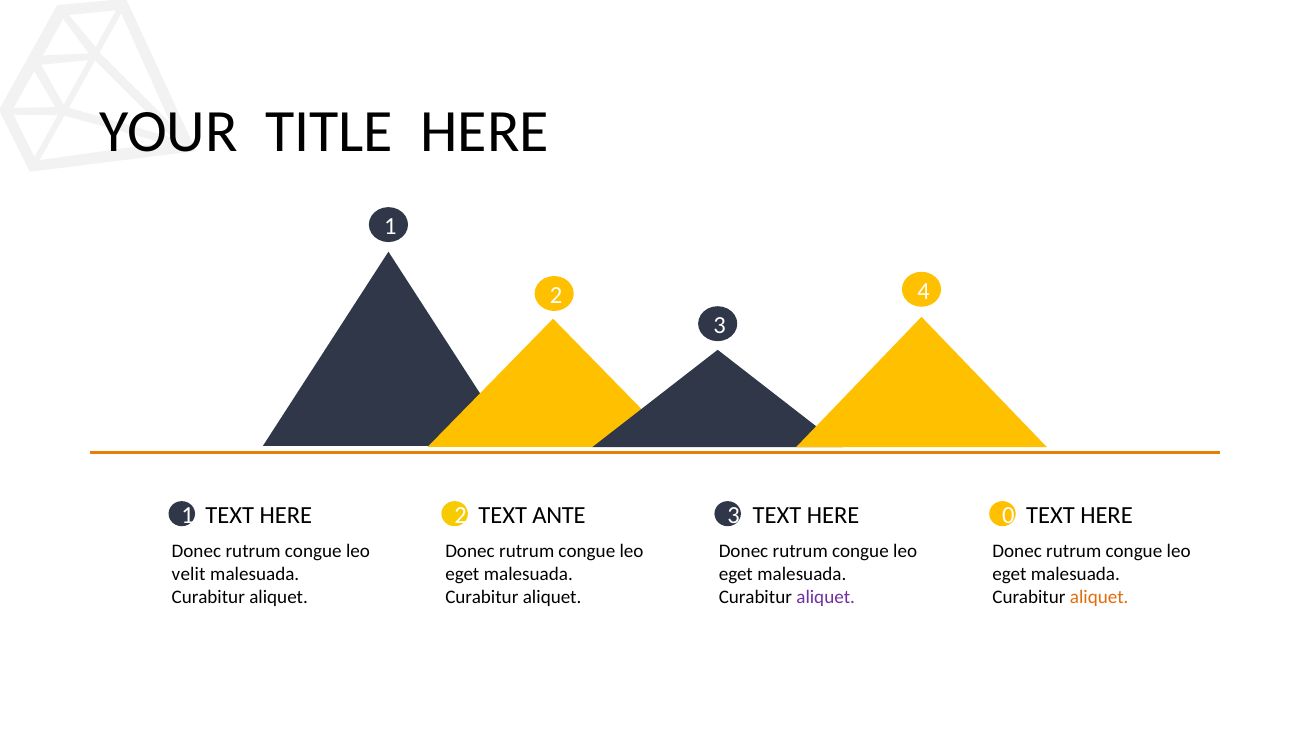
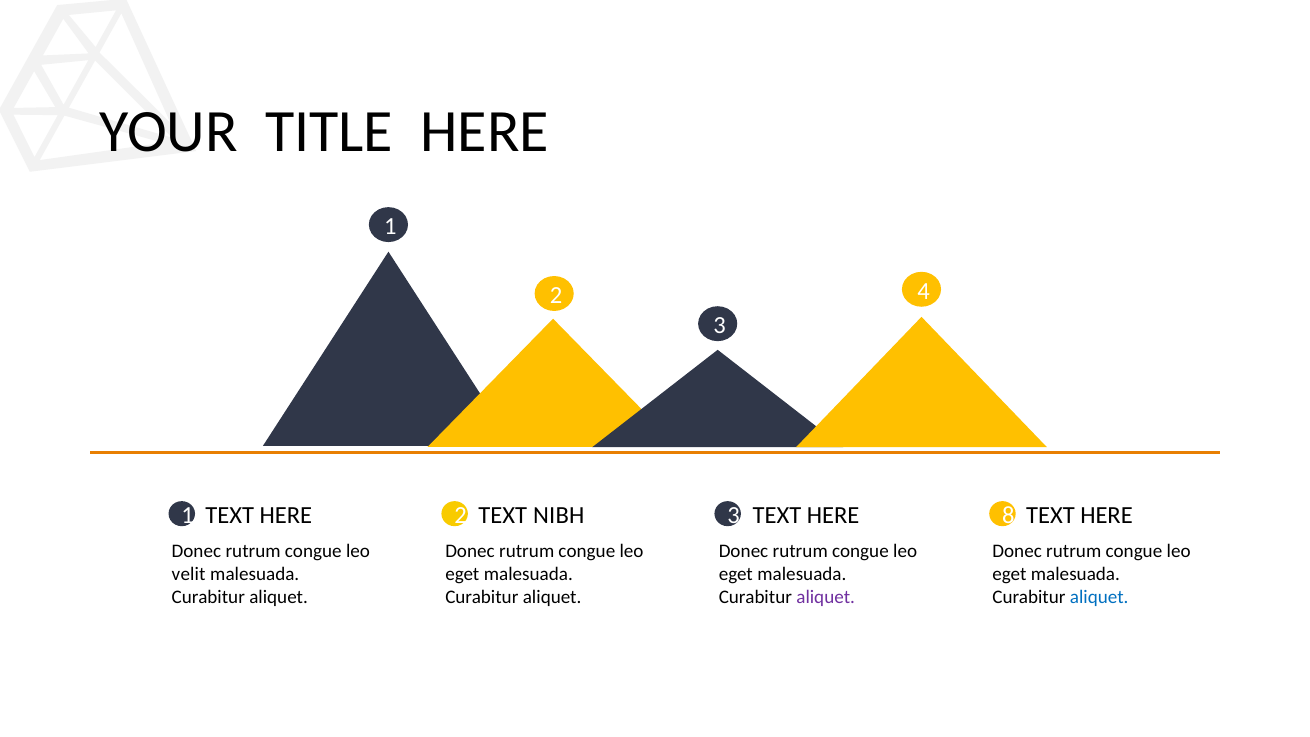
ANTE: ANTE -> NIBH
0: 0 -> 8
aliquet at (1099, 597) colour: orange -> blue
